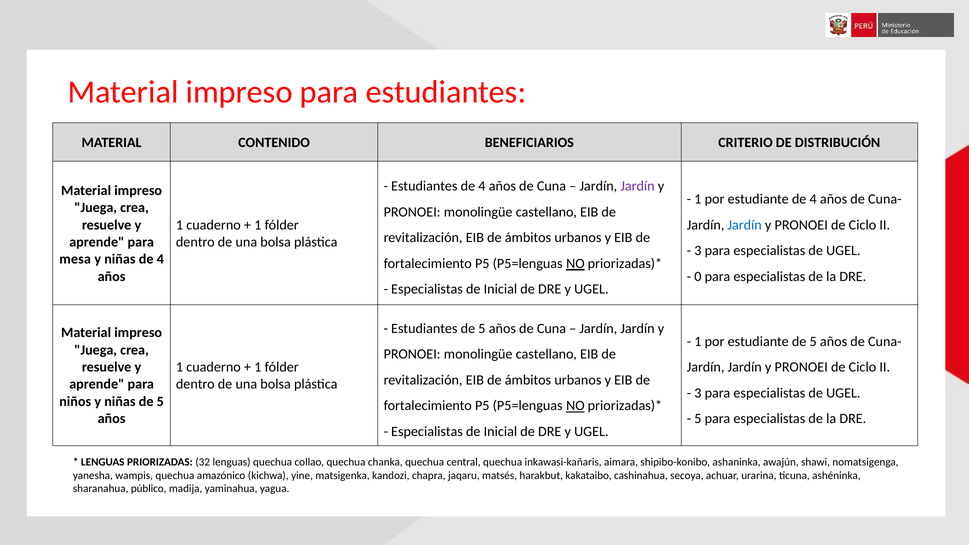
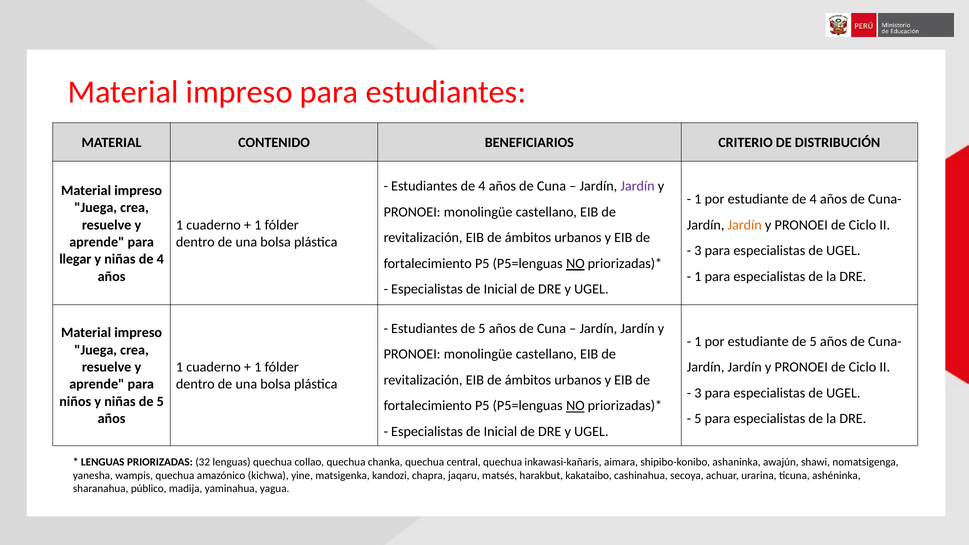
Jardín at (745, 225) colour: blue -> orange
mesa: mesa -> llegar
0 at (698, 276): 0 -> 1
